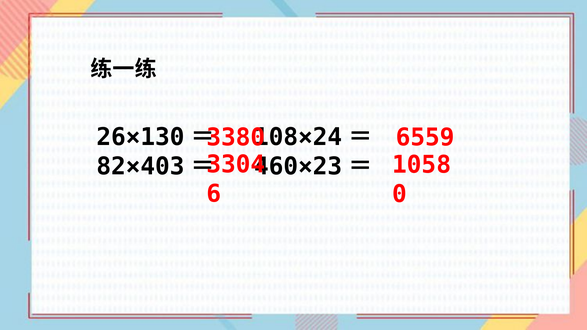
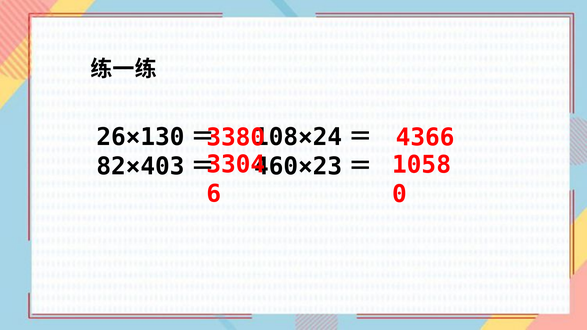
6559: 6559 -> 4366
